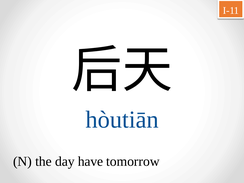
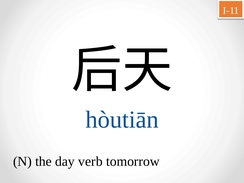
have: have -> verb
